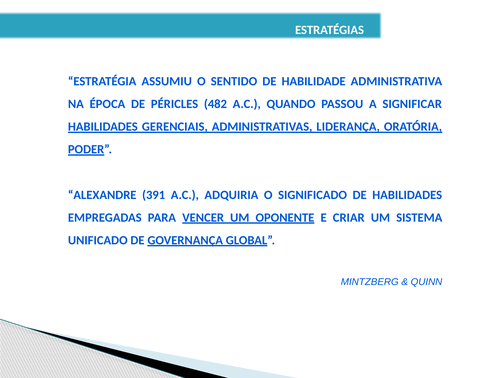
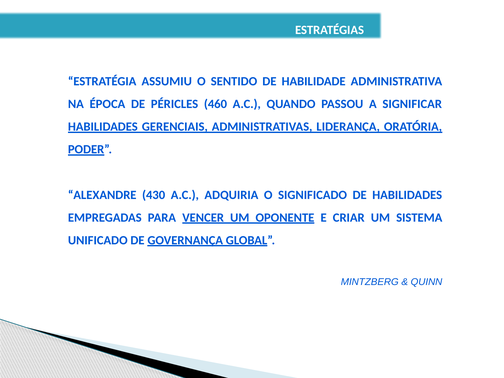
482: 482 -> 460
391: 391 -> 430
